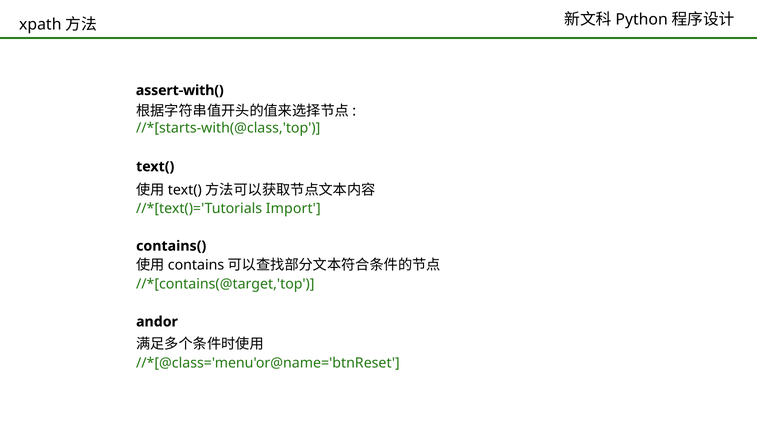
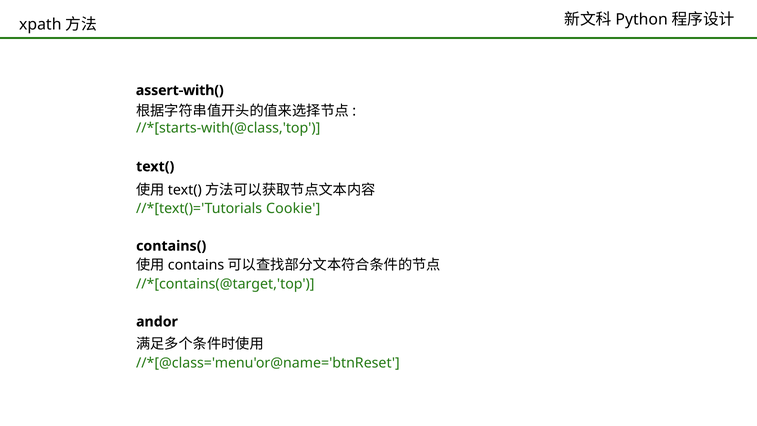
Import: Import -> Cookie
